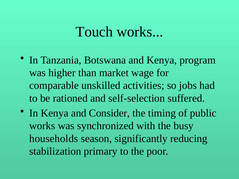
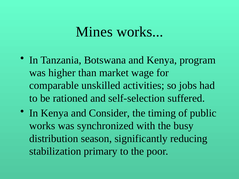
Touch: Touch -> Mines
households: households -> distribution
